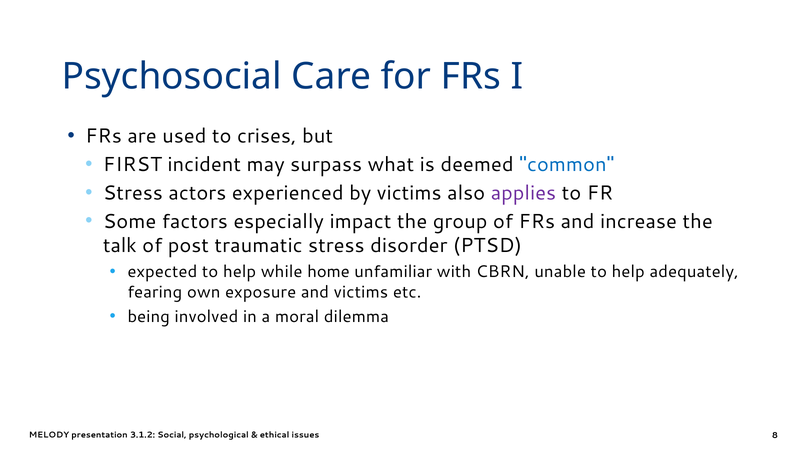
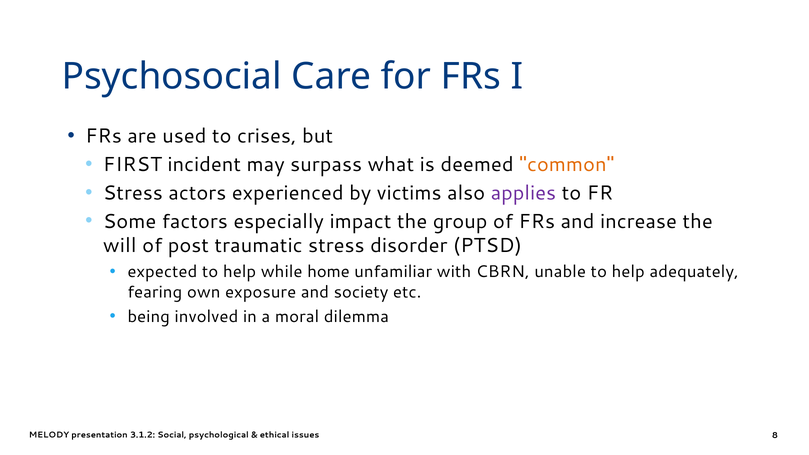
common colour: blue -> orange
talk: talk -> will
and victims: victims -> society
